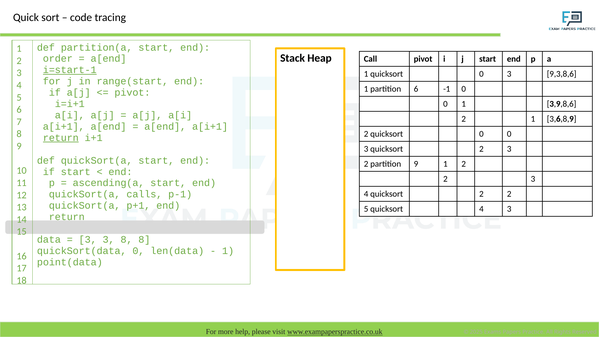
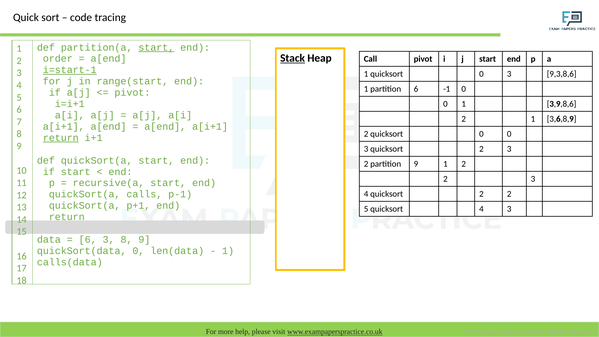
start at (156, 47) underline: none -> present
Stack underline: none -> present
ascending(a: ascending(a -> recursive(a
3 at (88, 240): 3 -> 6
3 8 8: 8 -> 9
point(data: point(data -> calls(data
